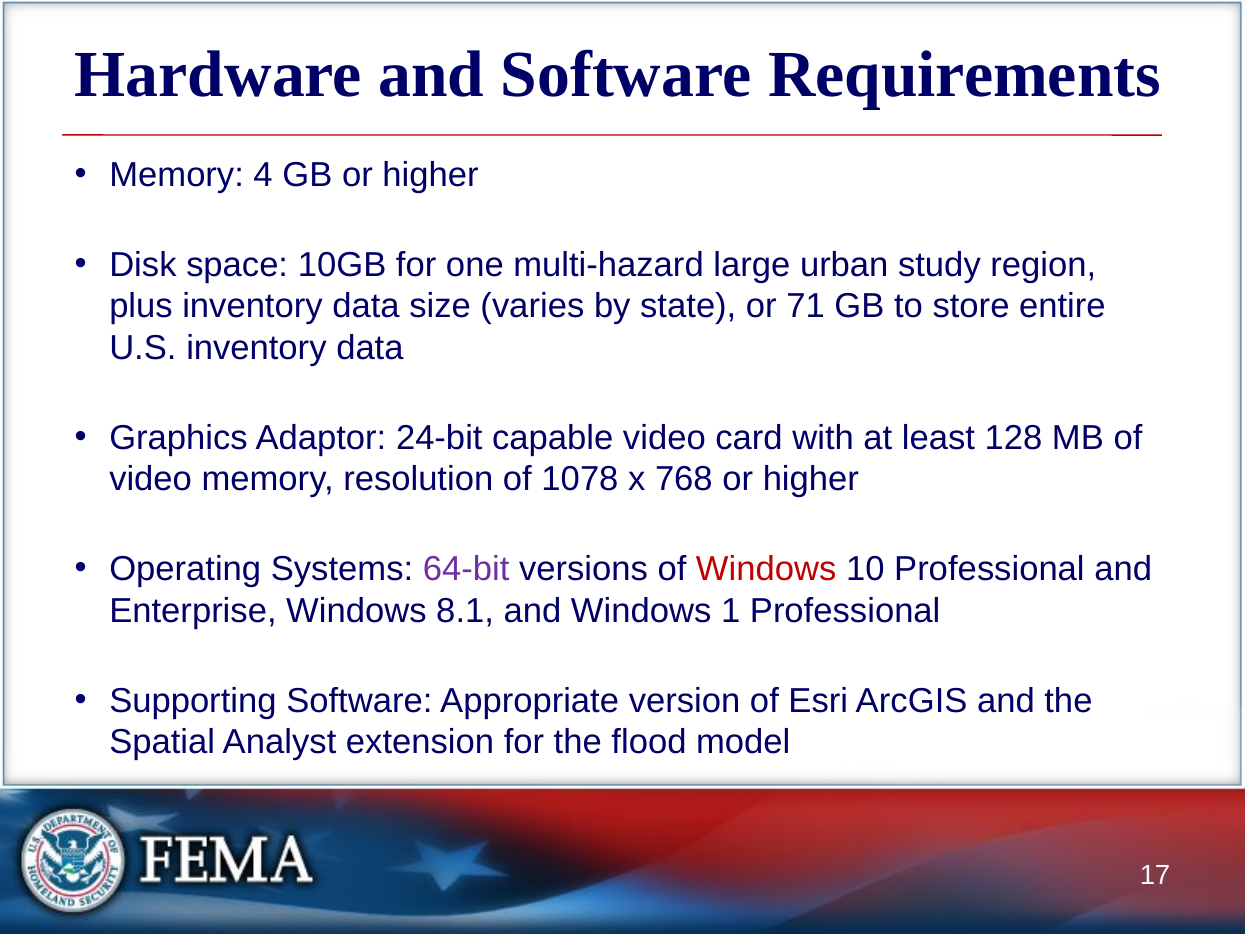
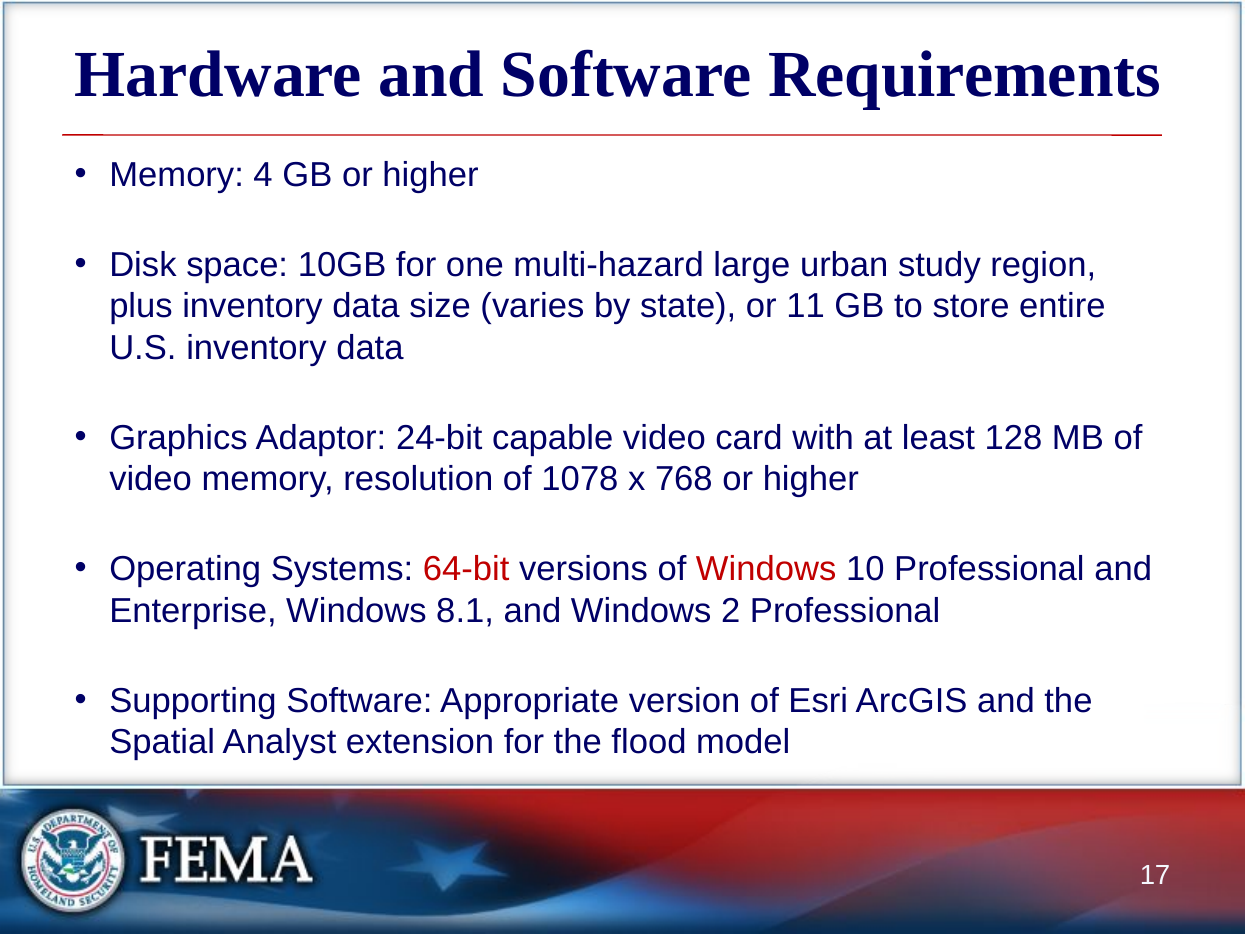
71: 71 -> 11
64-bit colour: purple -> red
1: 1 -> 2
